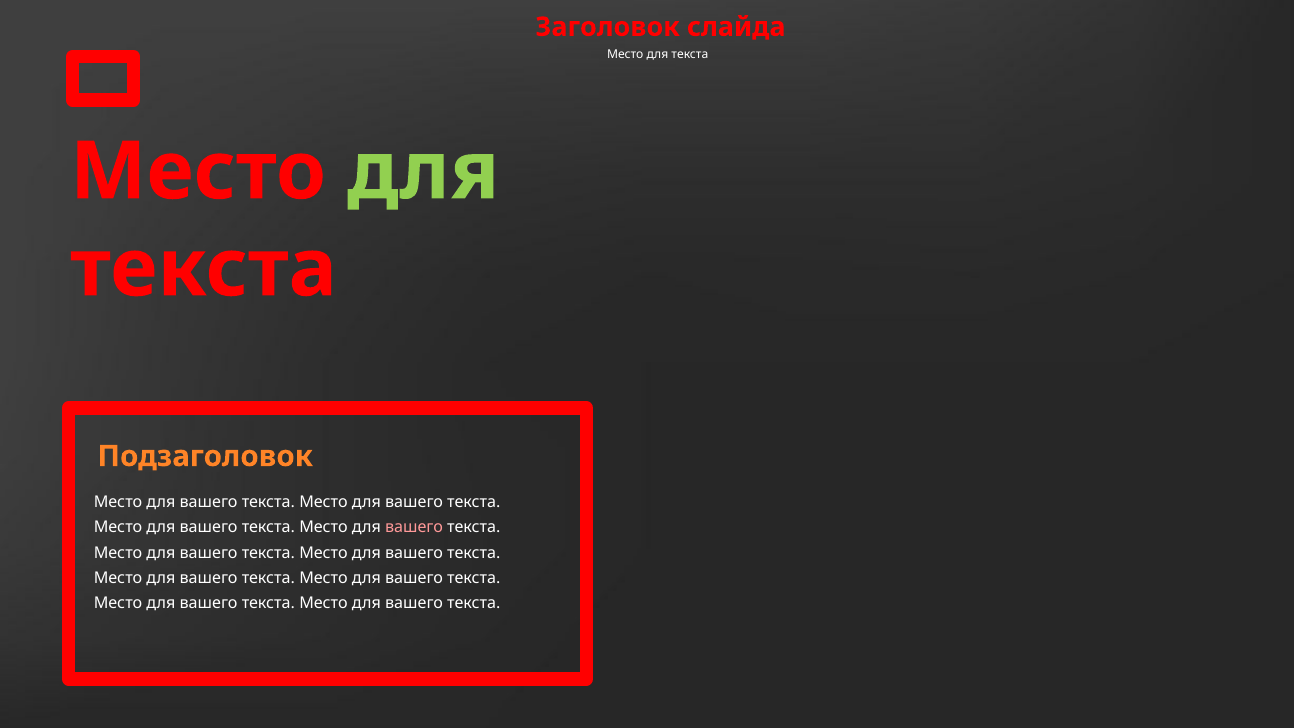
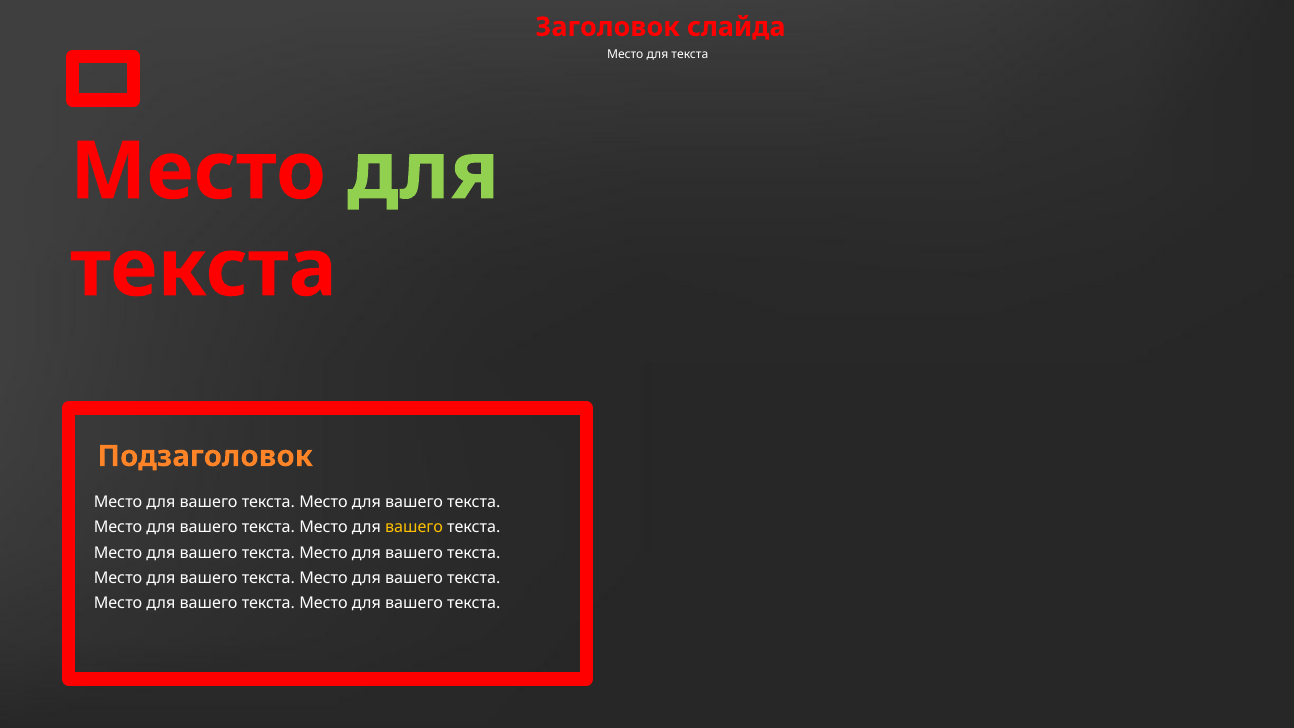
вашего at (414, 528) colour: pink -> yellow
